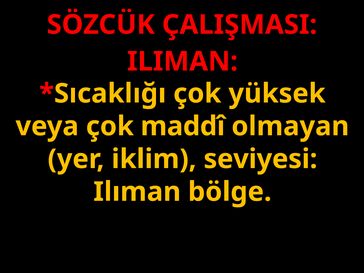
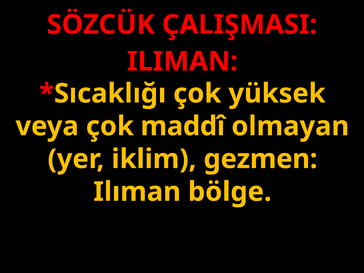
seviyesi: seviyesi -> gezmen
